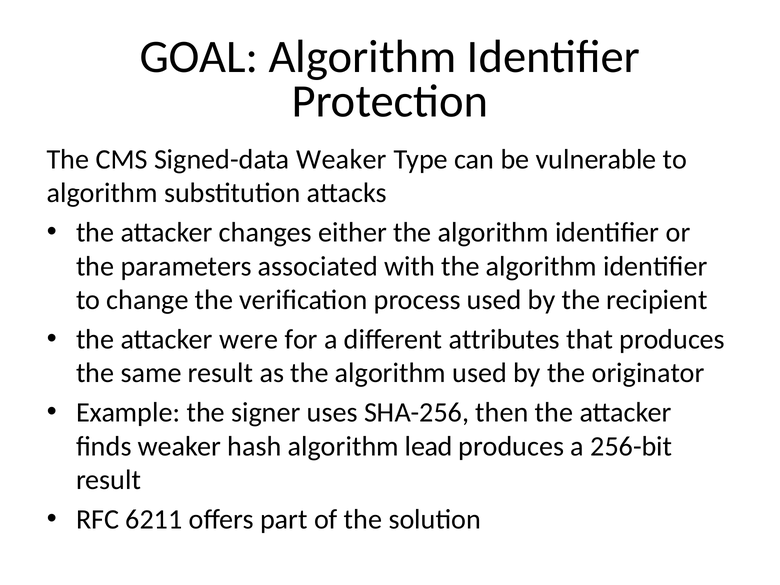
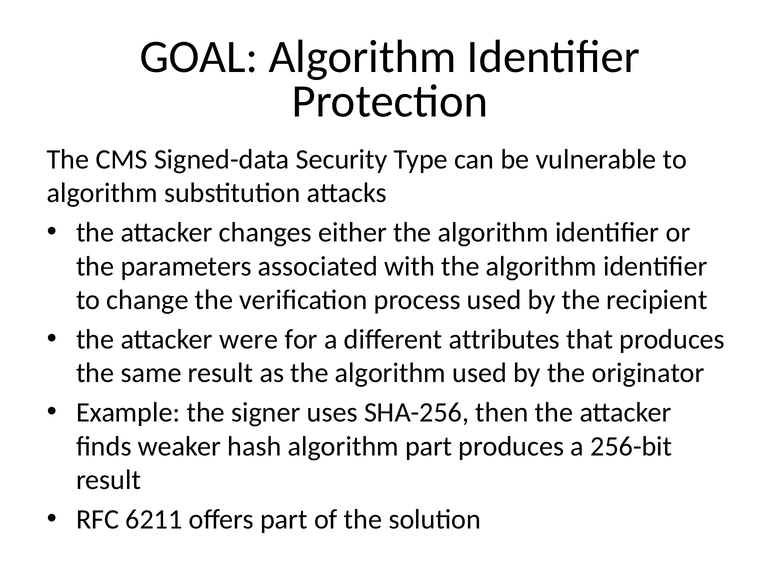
Signed-data Weaker: Weaker -> Security
algorithm lead: lead -> part
